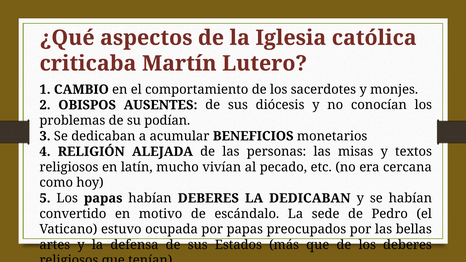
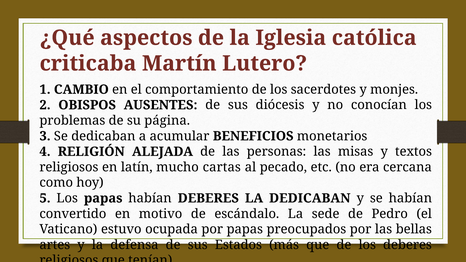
podían: podían -> página
vivían: vivían -> cartas
